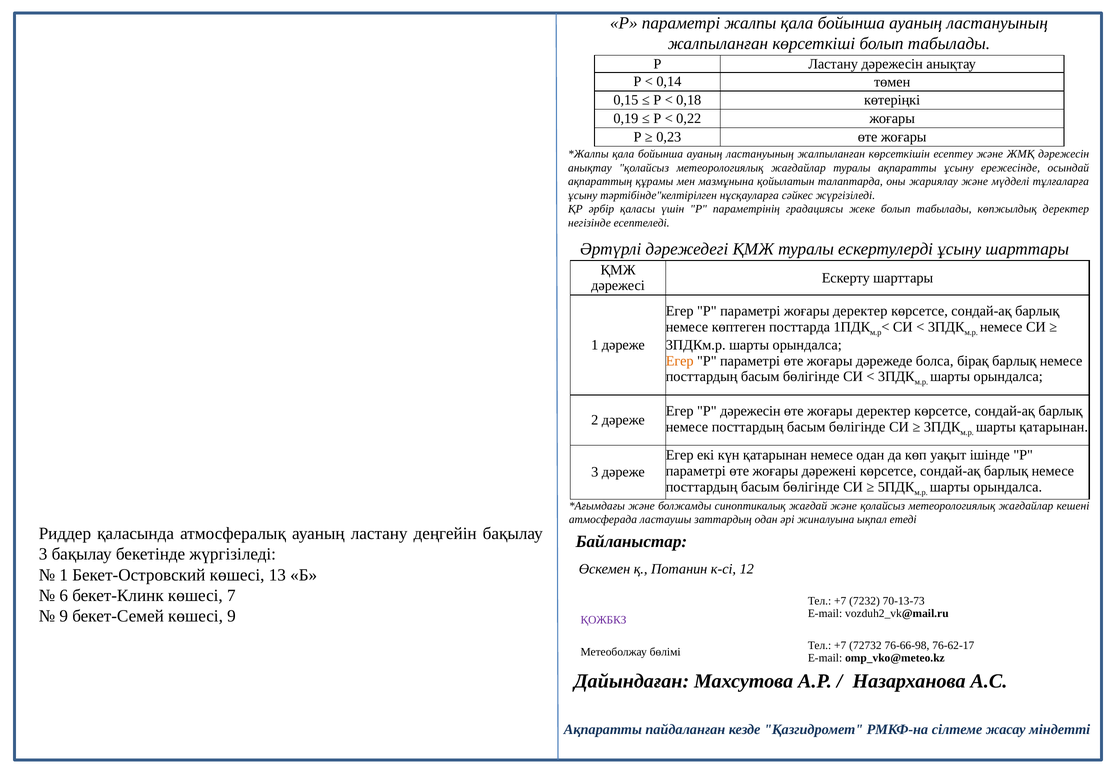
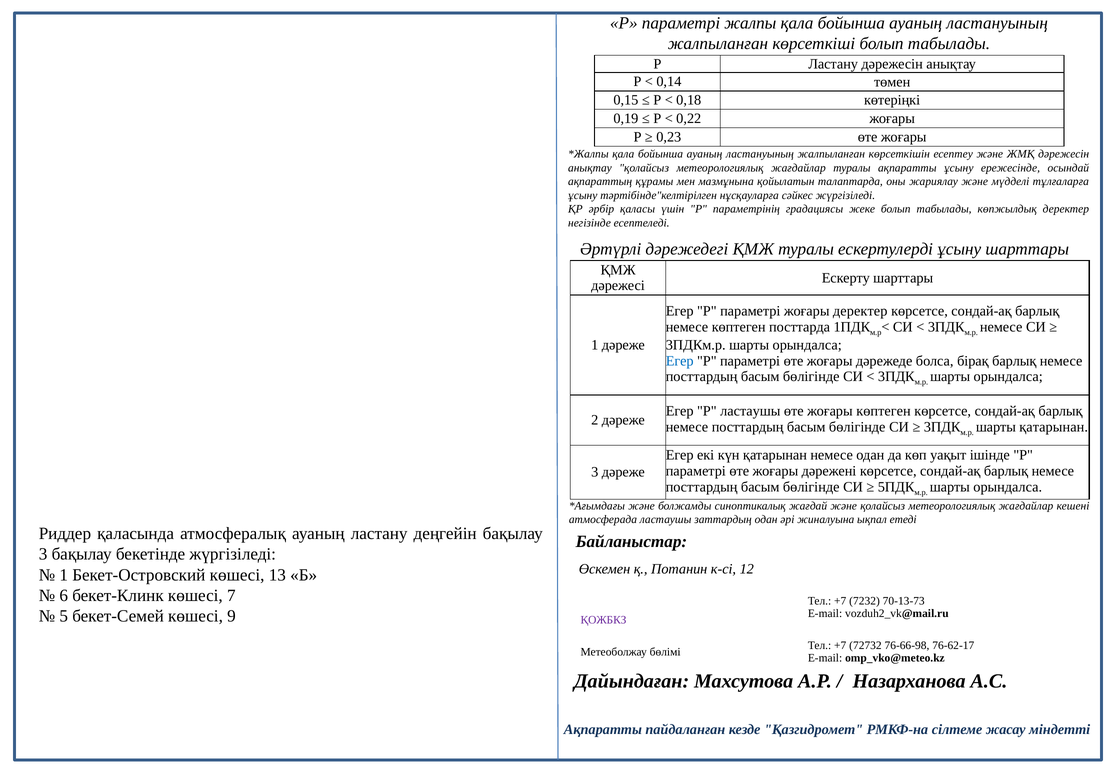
Егер at (680, 361) colour: orange -> blue
Р дәрежесін: дәрежесін -> ластаушы
өте жоғары деректер: деректер -> көптеген
9 at (64, 616): 9 -> 5
